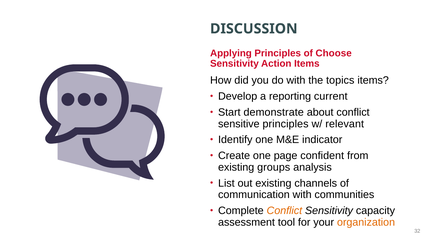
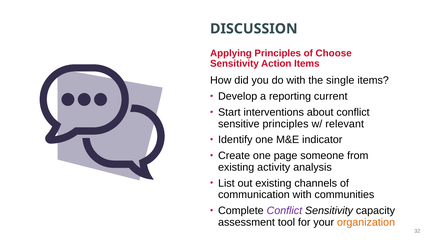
topics: topics -> single
demonstrate: demonstrate -> interventions
confident: confident -> someone
groups: groups -> activity
Conflict at (284, 210) colour: orange -> purple
